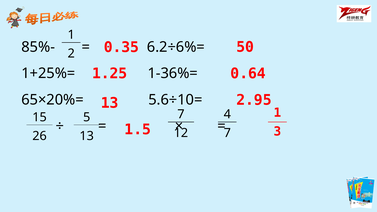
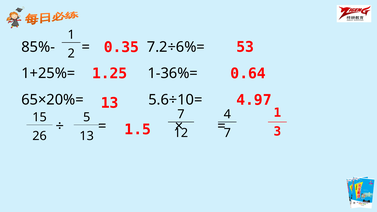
50: 50 -> 53
6.2÷6%=: 6.2÷6%= -> 7.2÷6%=
2.95: 2.95 -> 4.97
